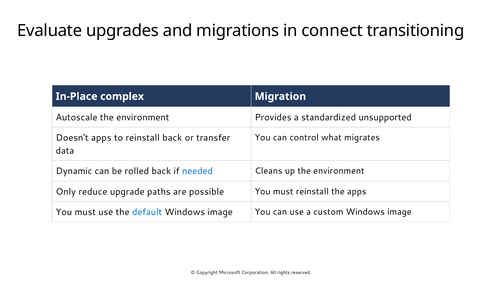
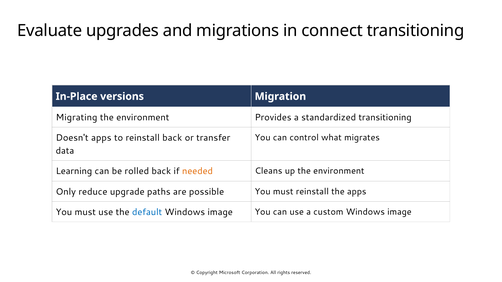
complex: complex -> versions
Autoscale: Autoscale -> Migrating
standardized unsupported: unsupported -> transitioning
Dynamic: Dynamic -> Learning
needed colour: blue -> orange
